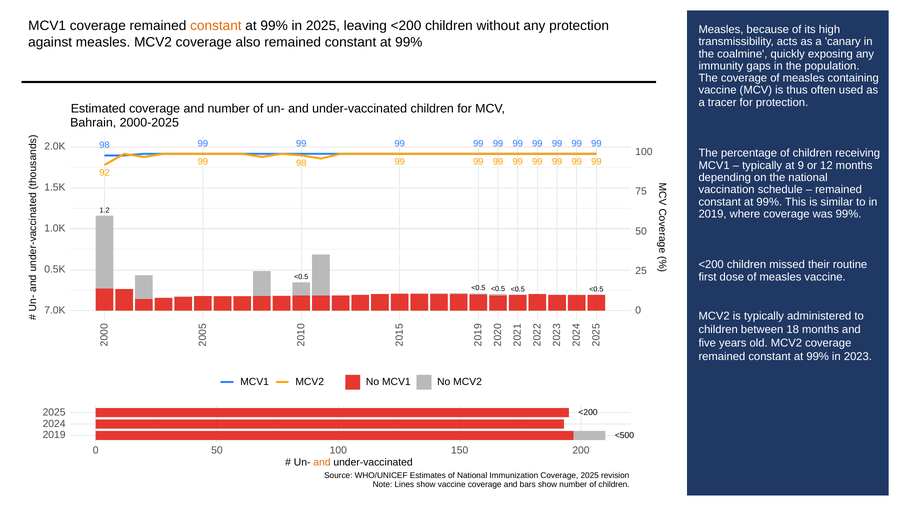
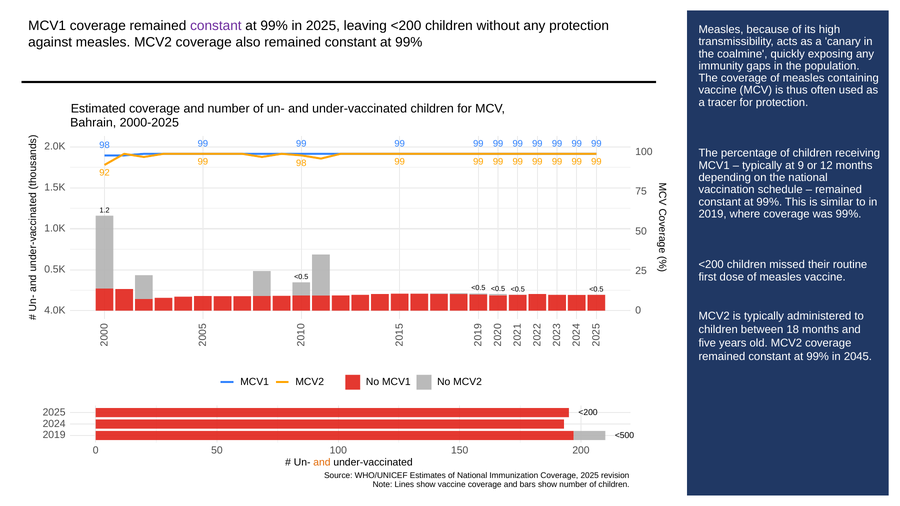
constant at (216, 26) colour: orange -> purple
7.0K: 7.0K -> 4.0K
2023: 2023 -> 2045
